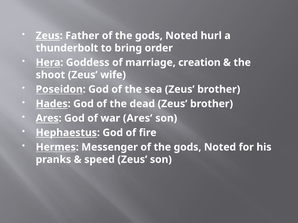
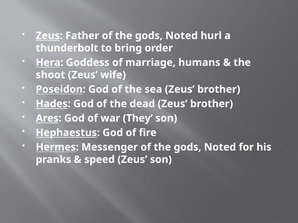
creation: creation -> humans
war Ares: Ares -> They
